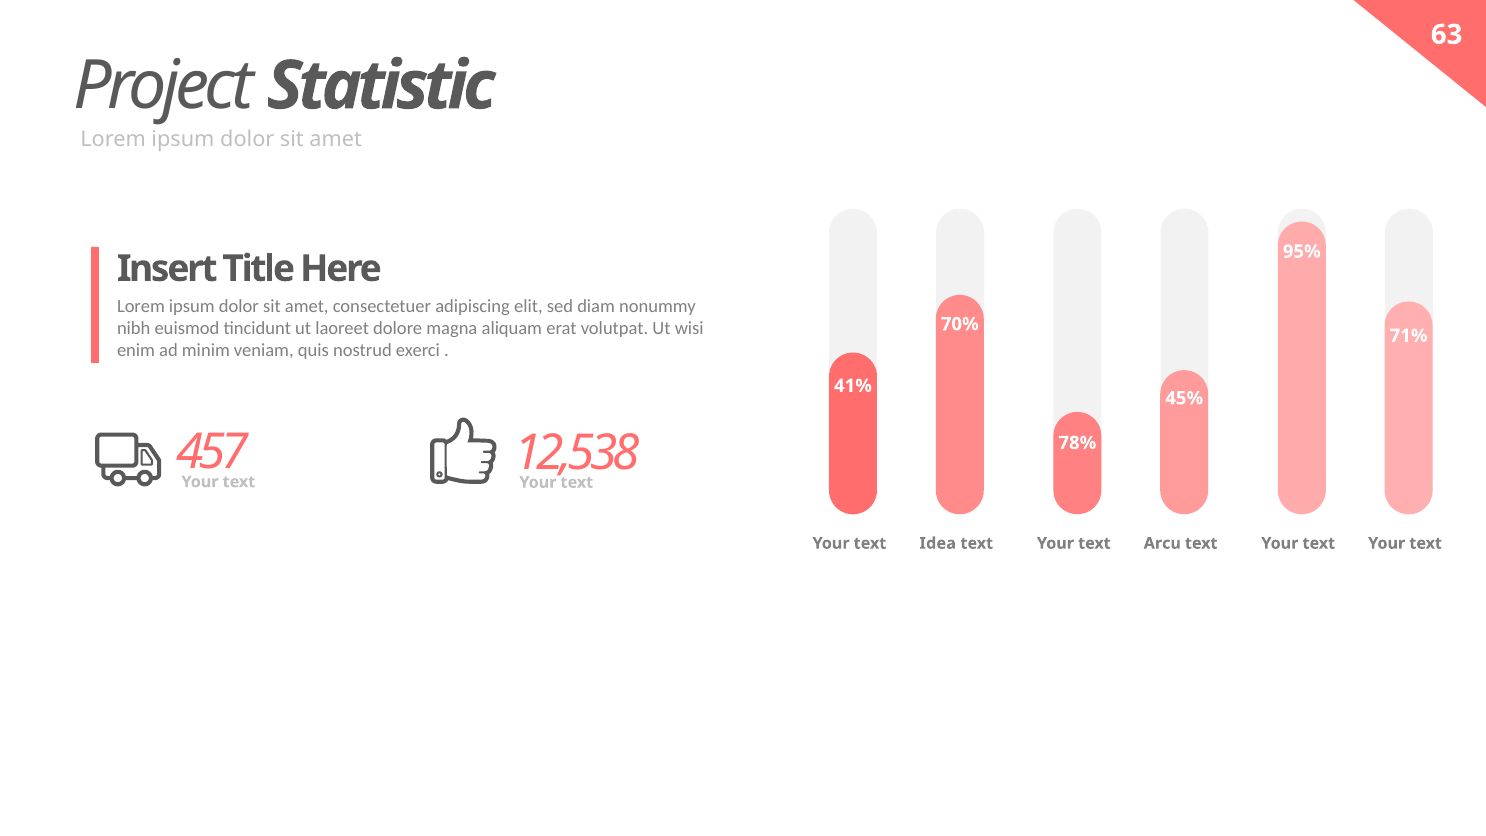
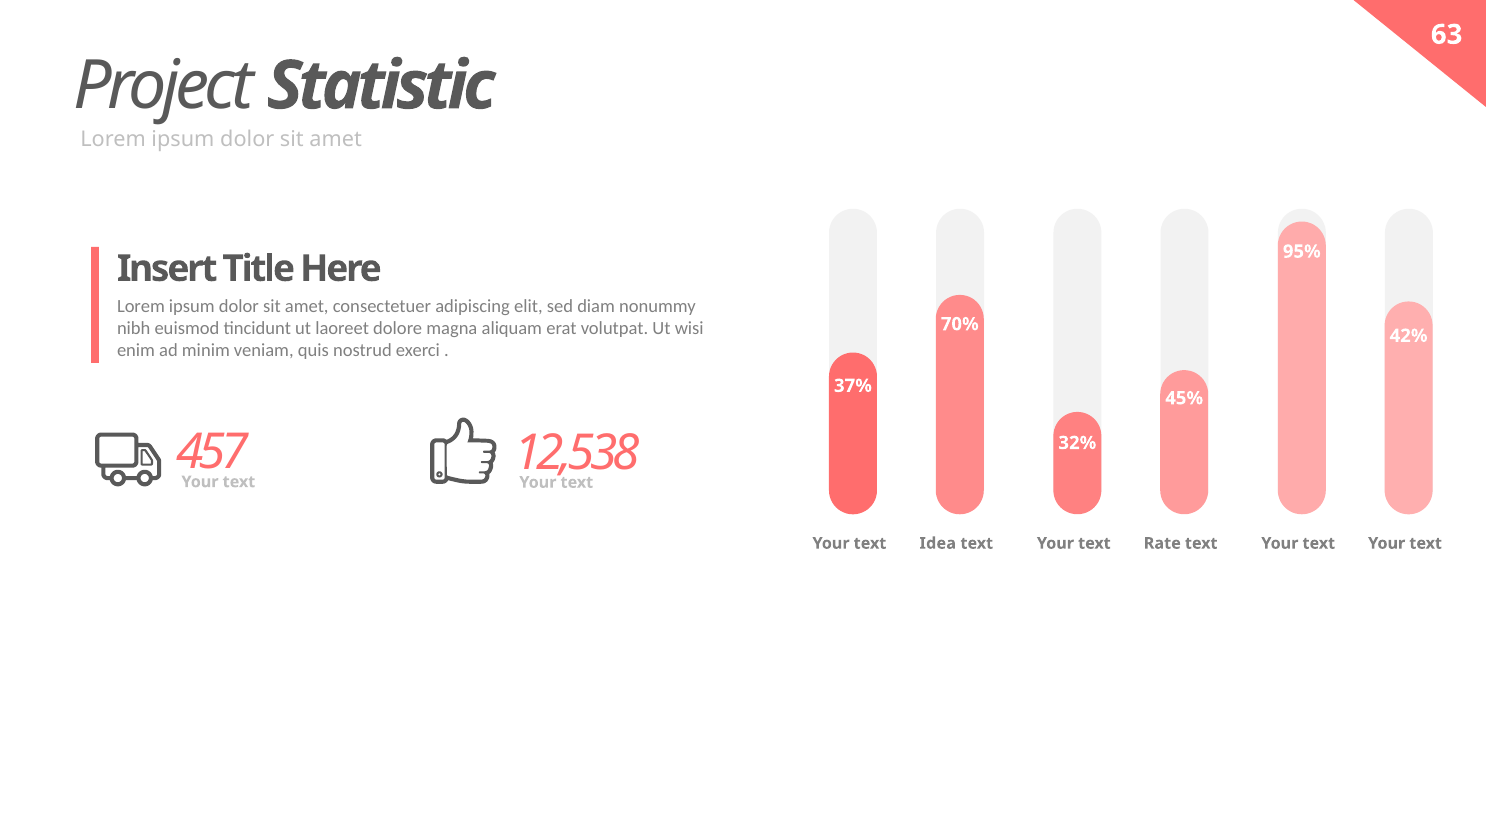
71%: 71% -> 42%
41%: 41% -> 37%
78%: 78% -> 32%
Arcu: Arcu -> Rate
